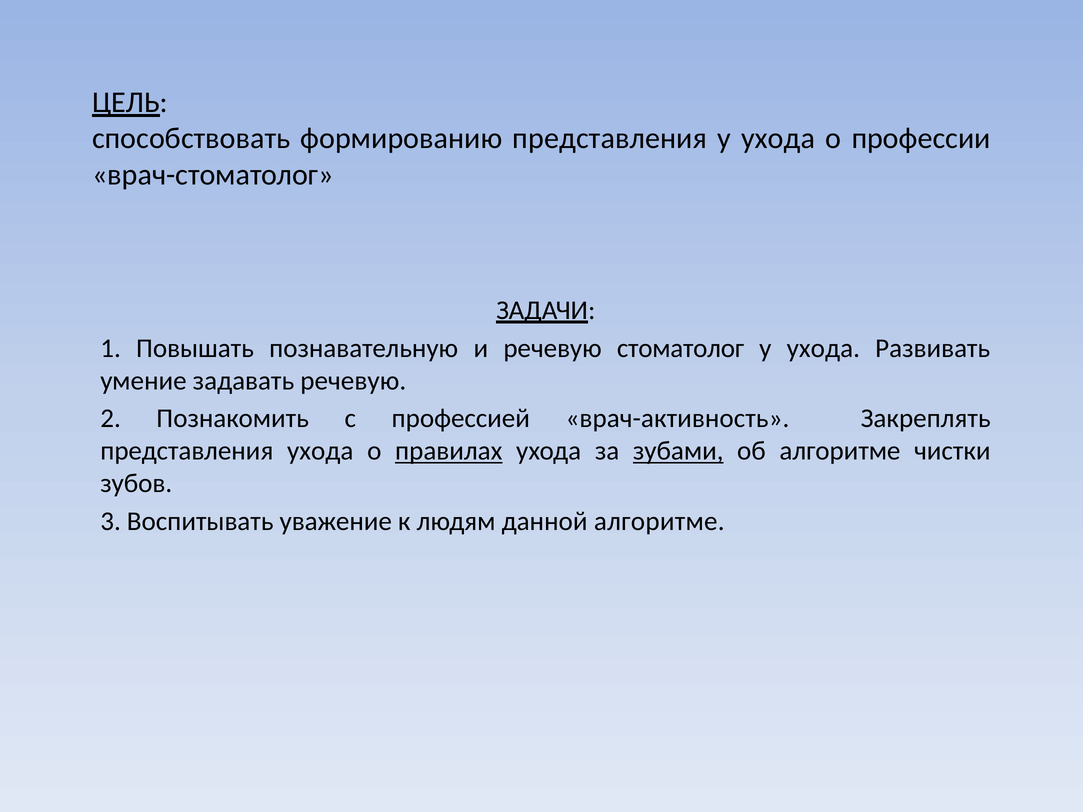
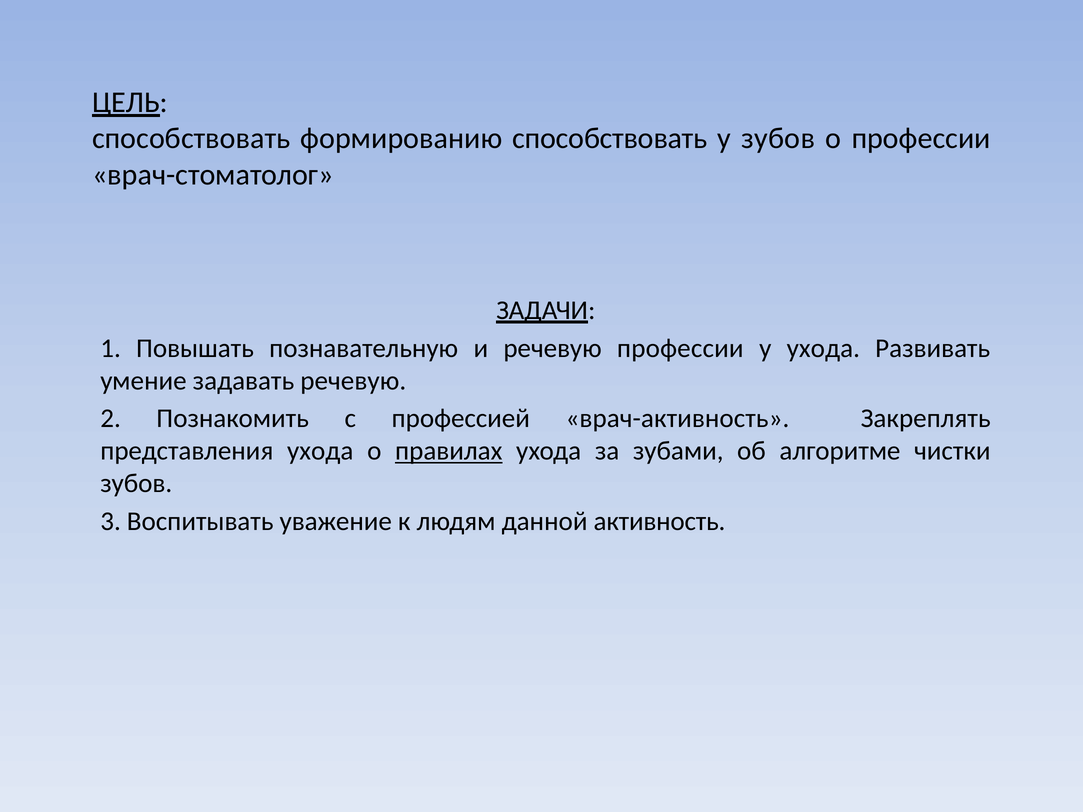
формированию представления: представления -> способствовать
ухода at (778, 139): ухода -> зубов
речевую стоматолог: стоматолог -> профессии
зубами underline: present -> none
данной алгоритме: алгоритме -> активность
